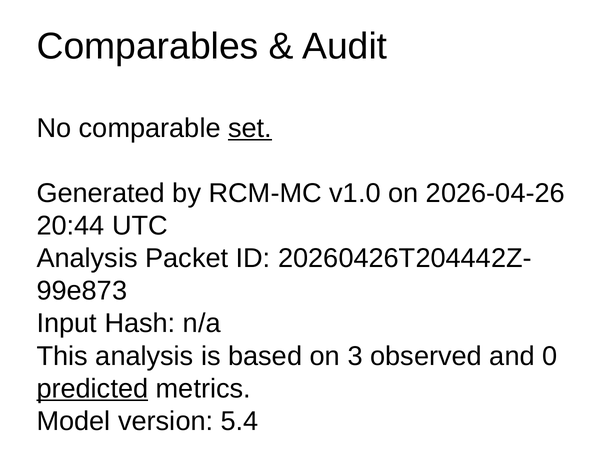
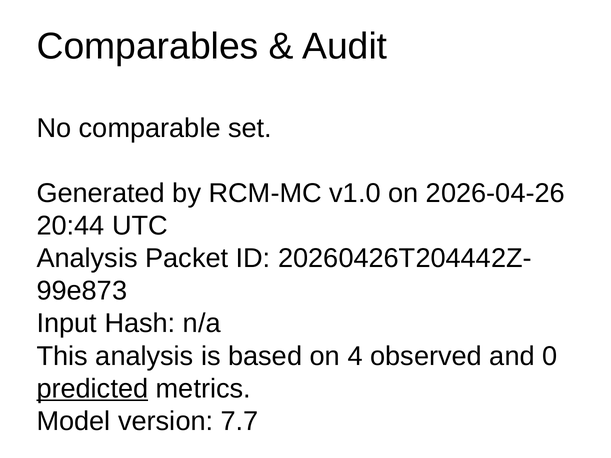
set underline: present -> none
3: 3 -> 4
5.4: 5.4 -> 7.7
